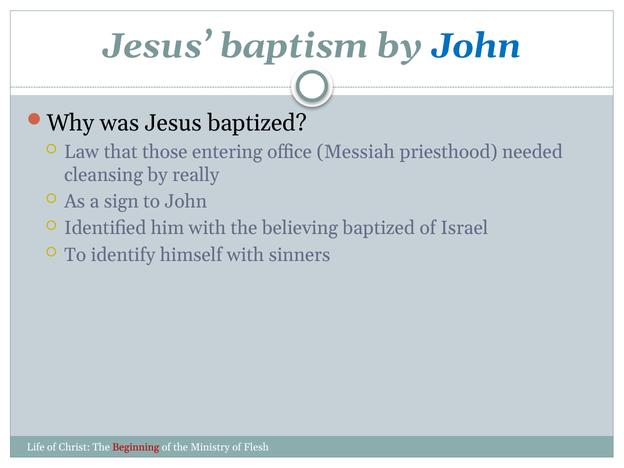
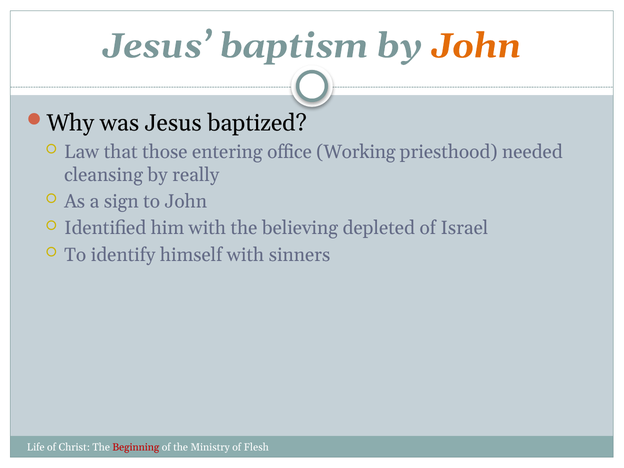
John at (476, 46) colour: blue -> orange
Messiah: Messiah -> Working
believing baptized: baptized -> depleted
